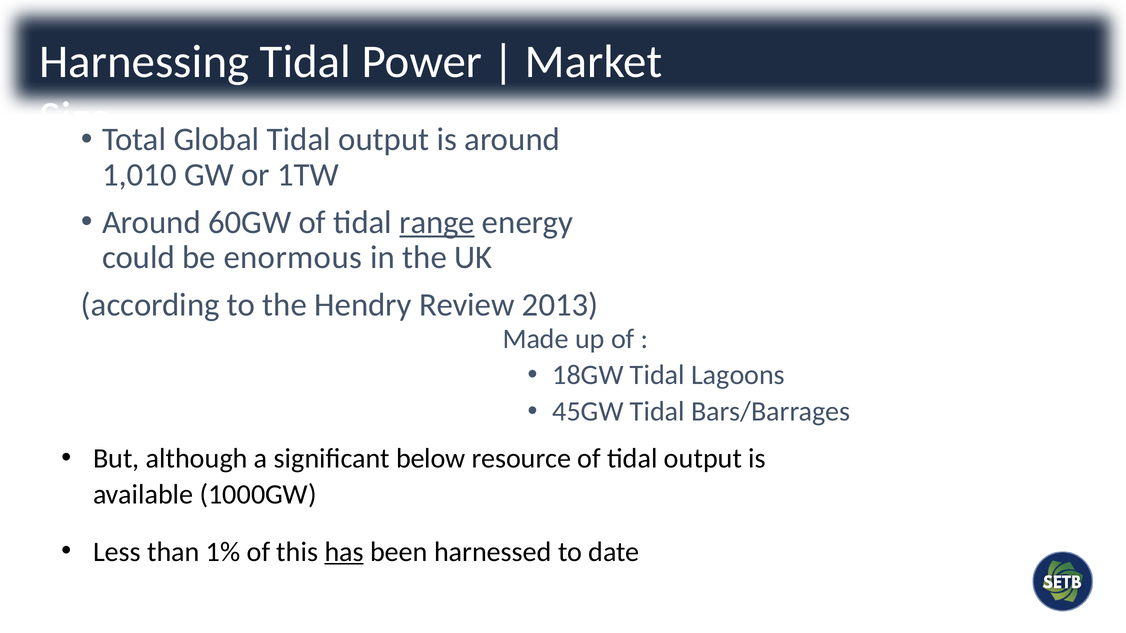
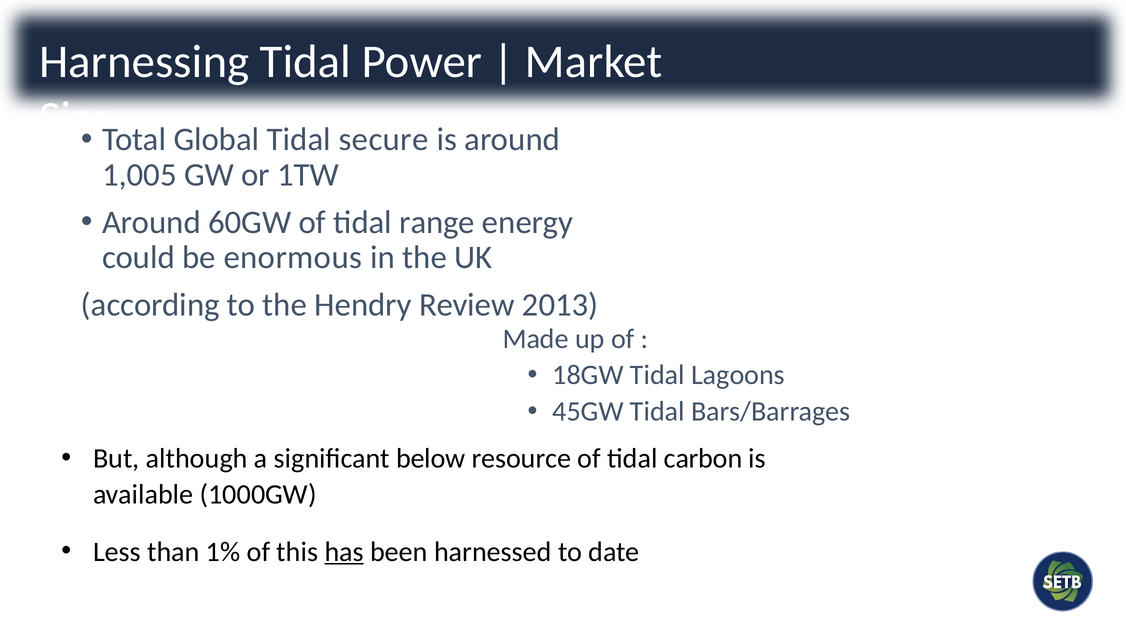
Global Tidal output: output -> secure
1,010: 1,010 -> 1,005
range underline: present -> none
of tidal output: output -> carbon
